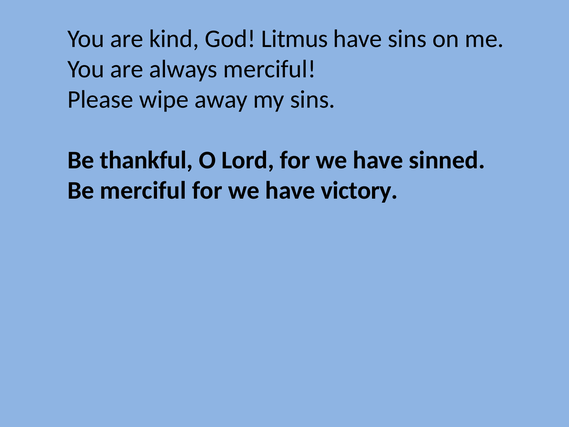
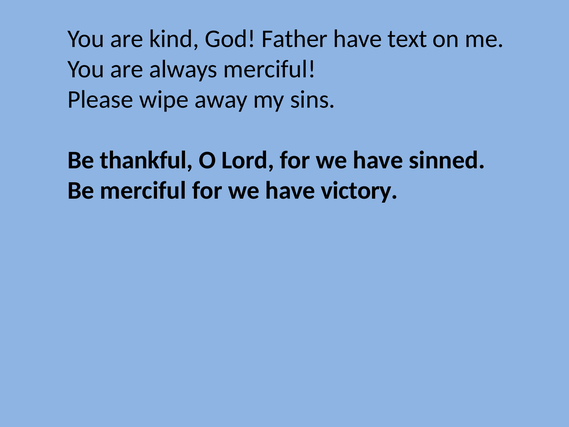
Litmus: Litmus -> Father
have sins: sins -> text
